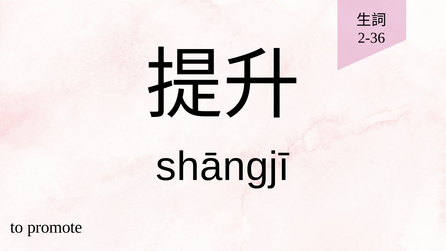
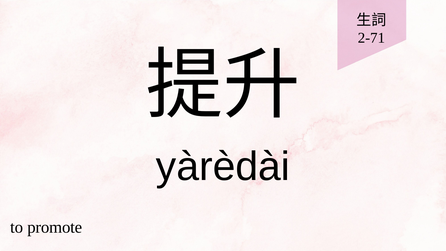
2-36: 2-36 -> 2-71
shāngjī: shāngjī -> yàrèdài
